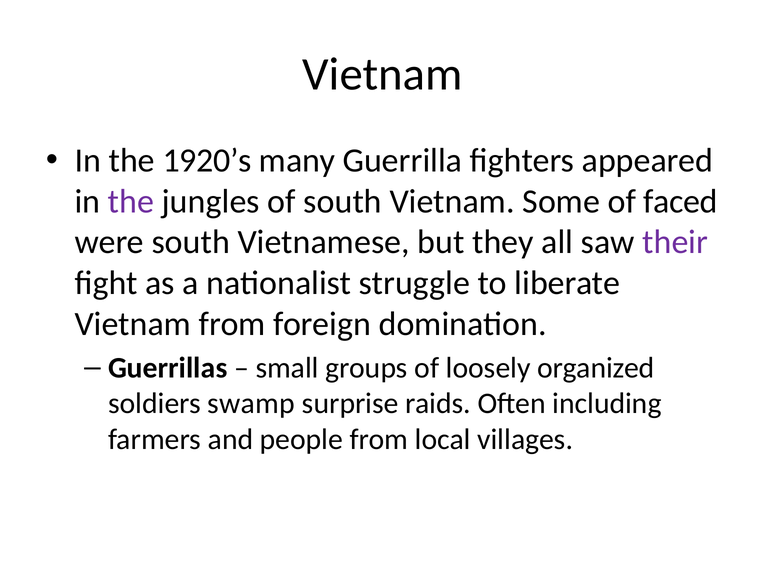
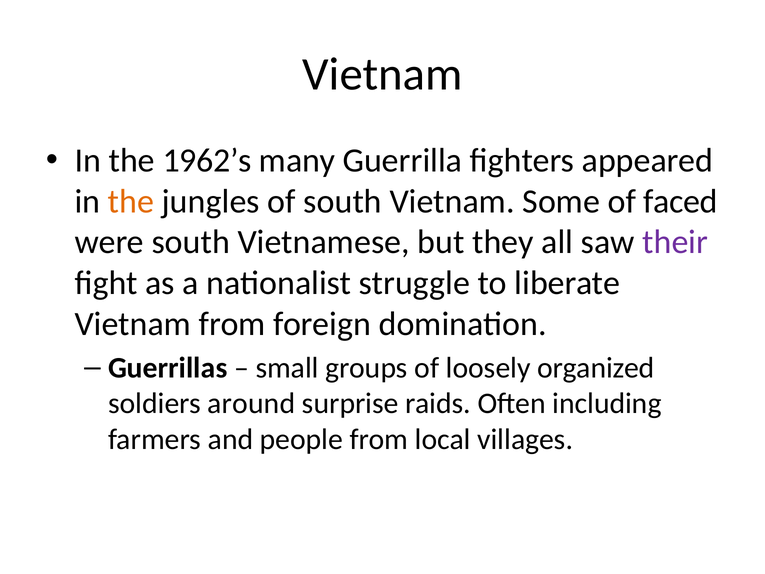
1920’s: 1920’s -> 1962’s
the at (131, 201) colour: purple -> orange
swamp: swamp -> around
